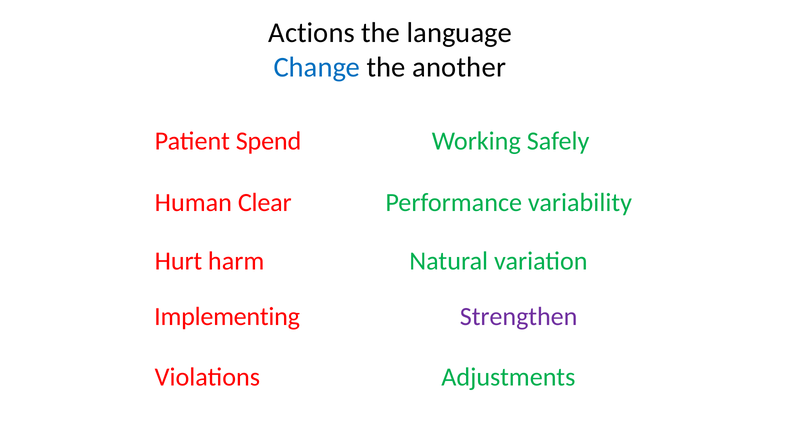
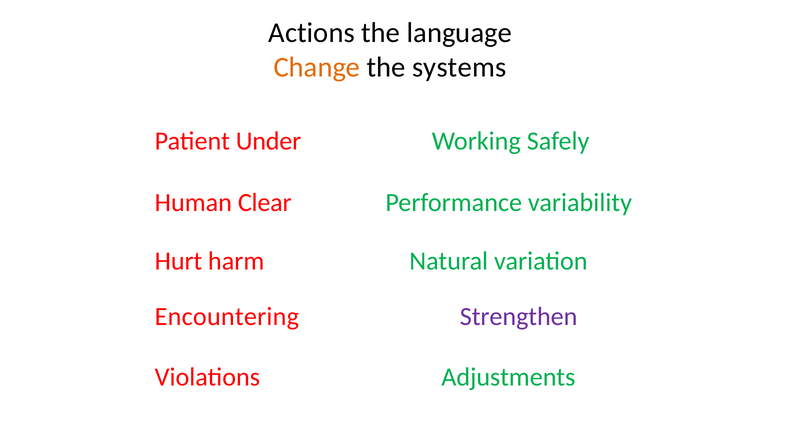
Change colour: blue -> orange
another: another -> systems
Spend: Spend -> Under
Implementing: Implementing -> Encountering
